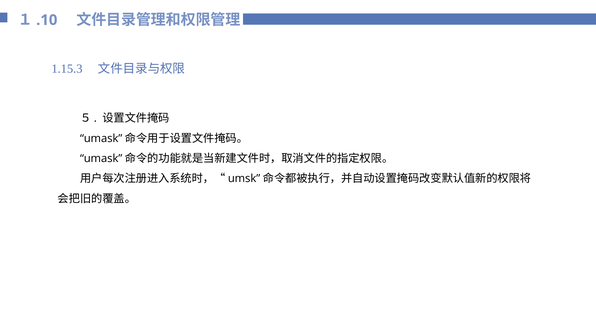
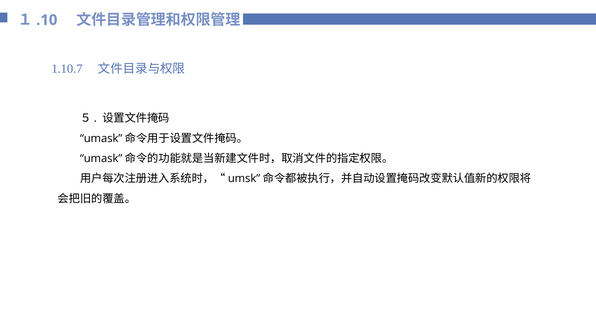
1.15.3: 1.15.3 -> 1.10.7
